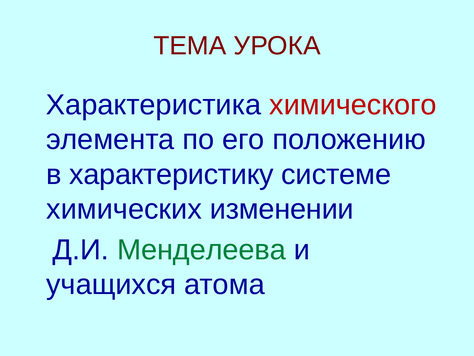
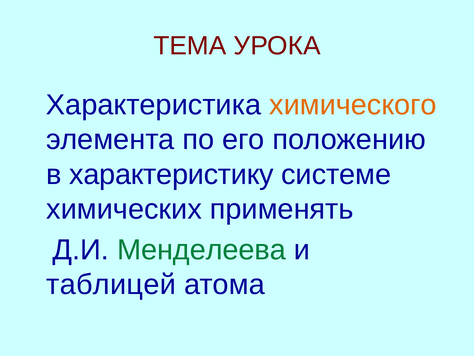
химического colour: red -> orange
изменении: изменении -> применять
учащихся: учащихся -> таблицей
